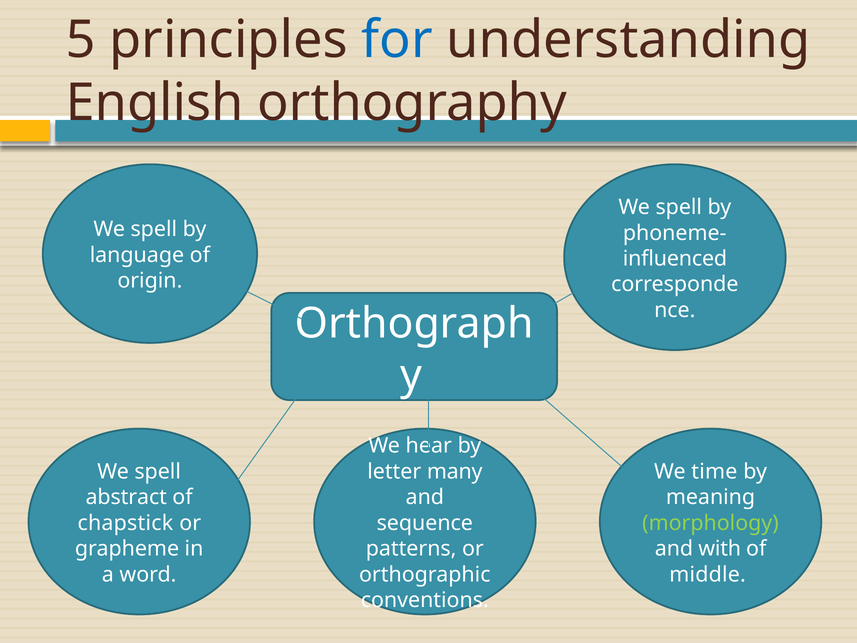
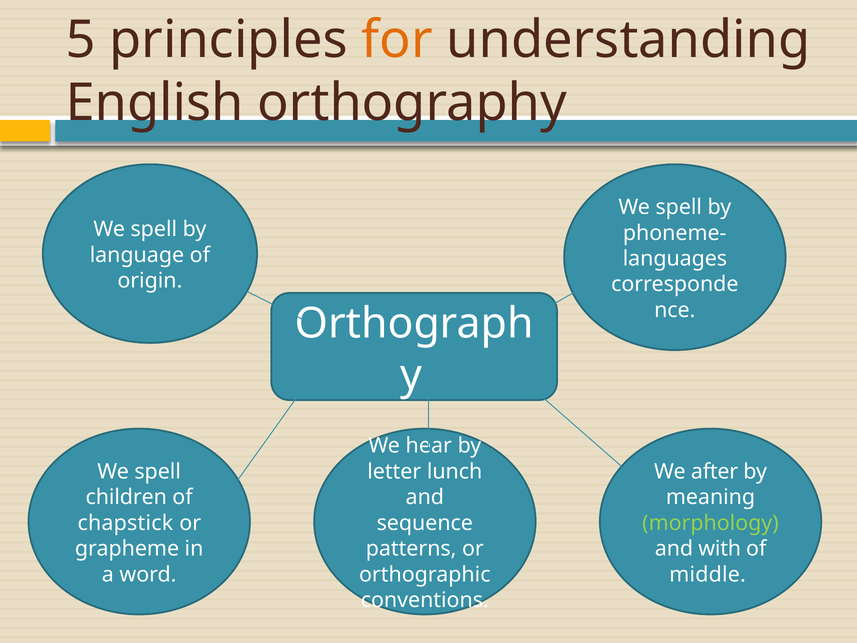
for colour: blue -> orange
influenced: influenced -> languages
many: many -> lunch
time: time -> after
abstract: abstract -> children
